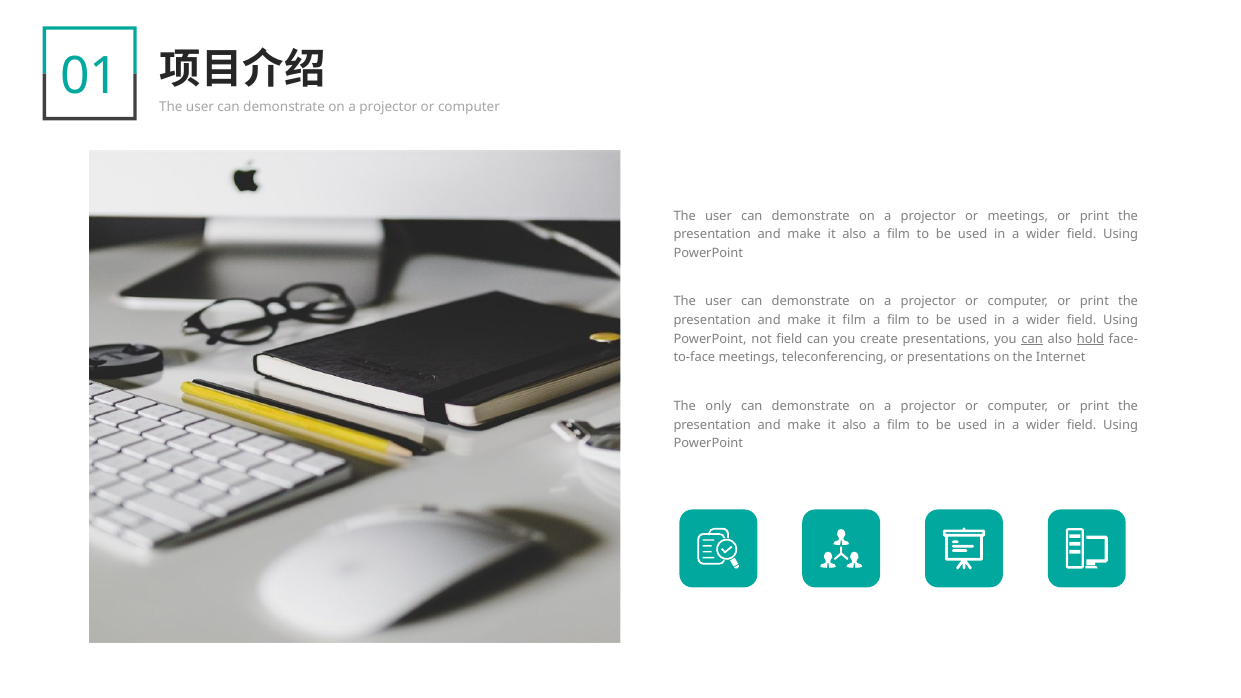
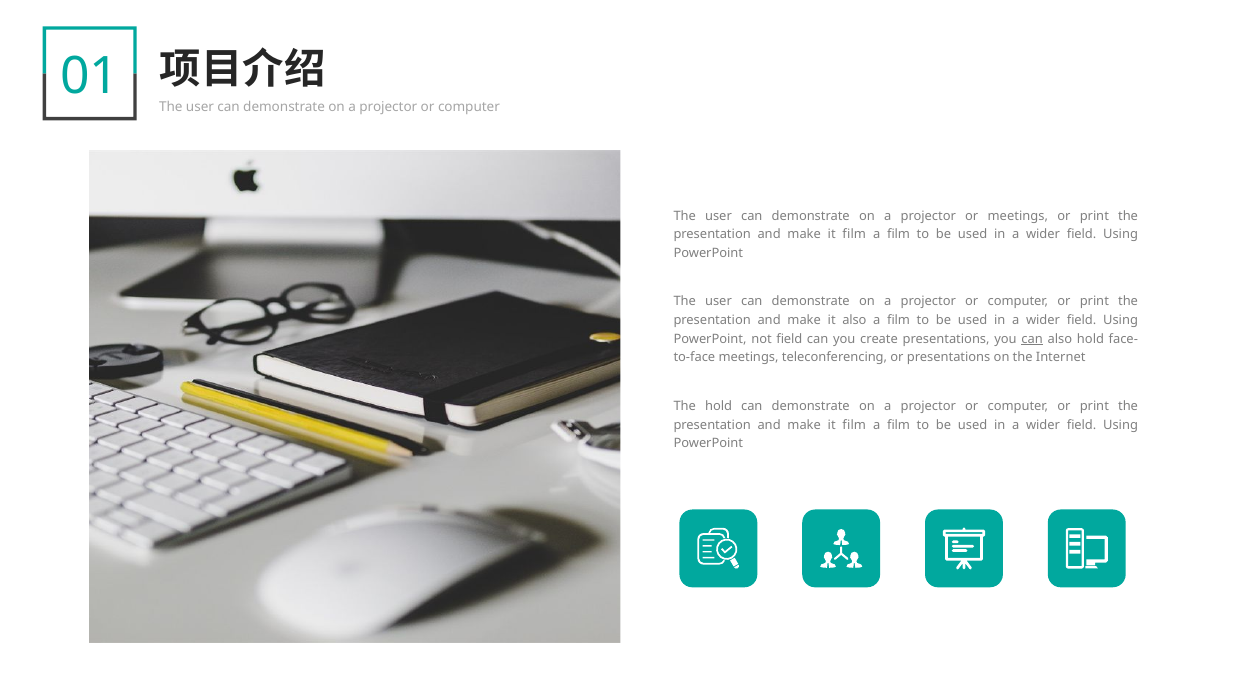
also at (854, 234): also -> film
it film: film -> also
hold at (1091, 339) underline: present -> none
The only: only -> hold
also at (854, 425): also -> film
